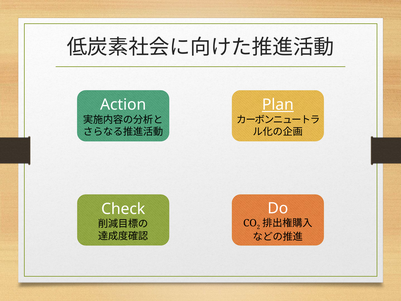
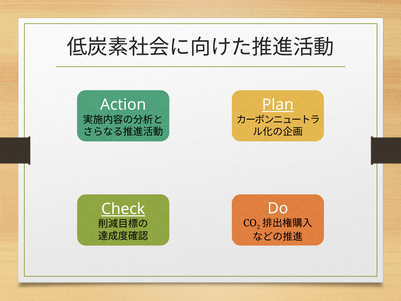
Check underline: none -> present
